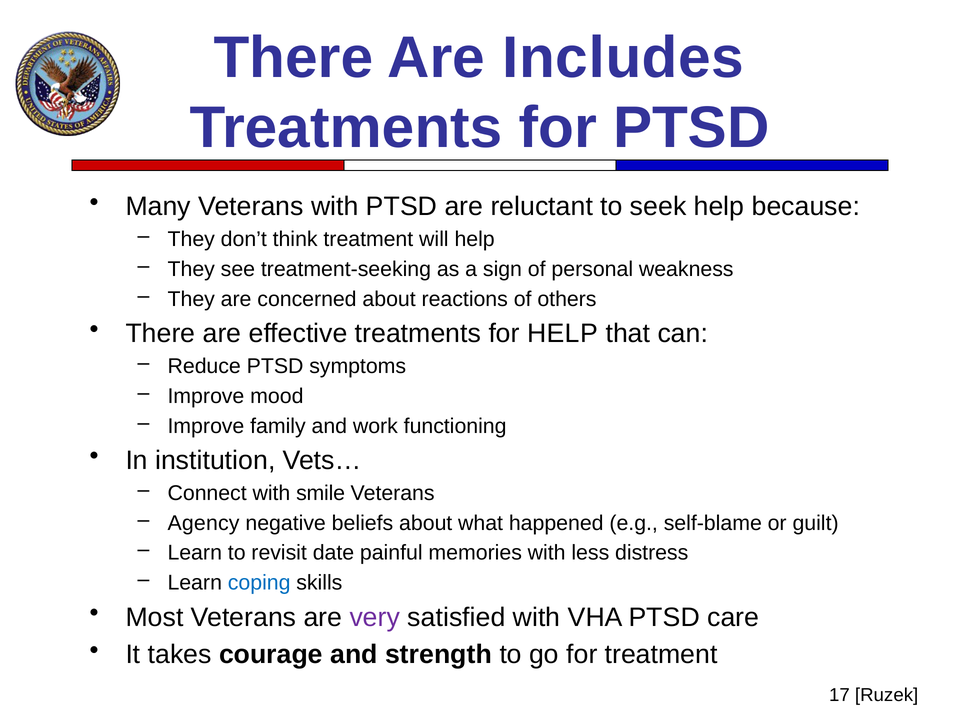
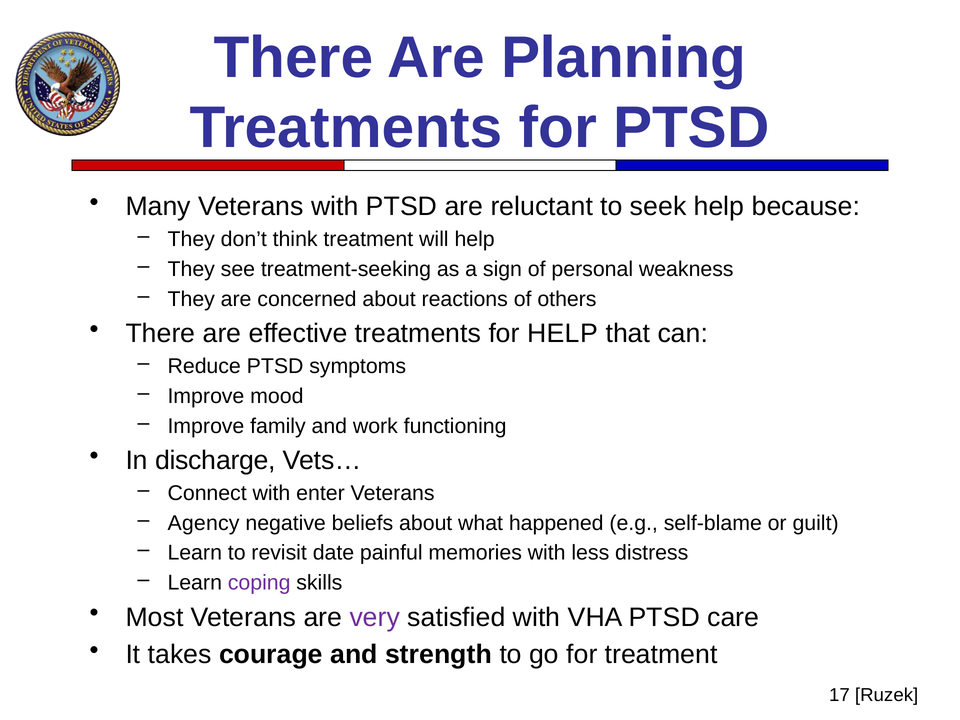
Includes: Includes -> Planning
institution: institution -> discharge
smile: smile -> enter
coping colour: blue -> purple
